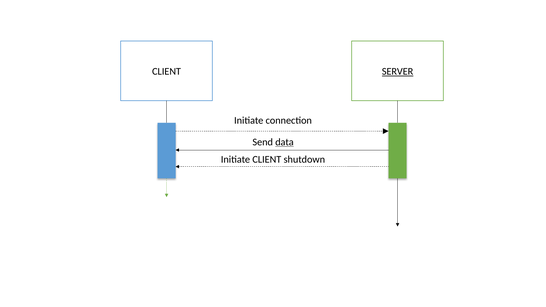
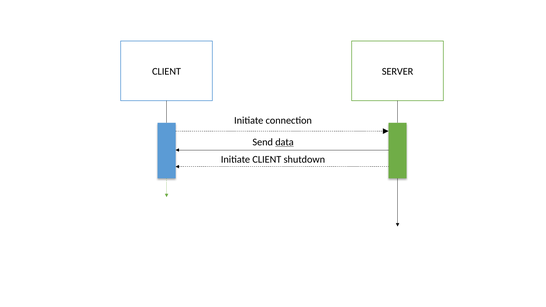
SERVER underline: present -> none
